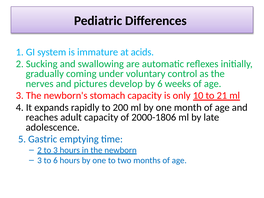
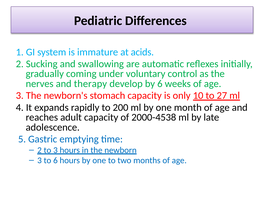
pictures: pictures -> therapy
21: 21 -> 27
2000-1806: 2000-1806 -> 2000-4538
